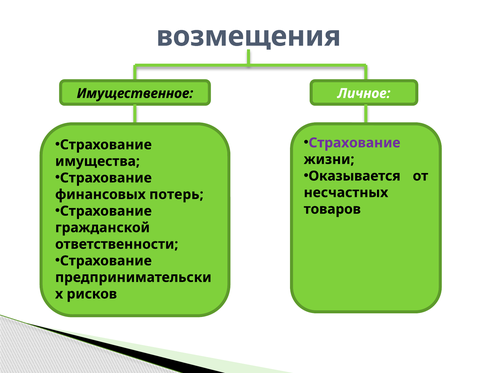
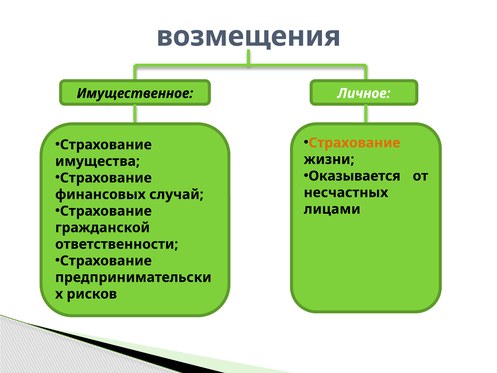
Страхование at (354, 143) colour: purple -> orange
потерь: потерь -> случай
товаров: товаров -> лицами
